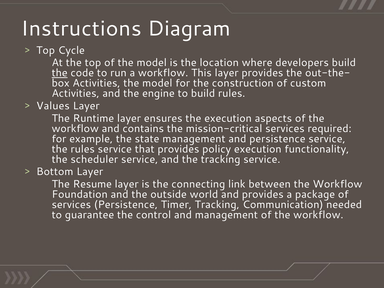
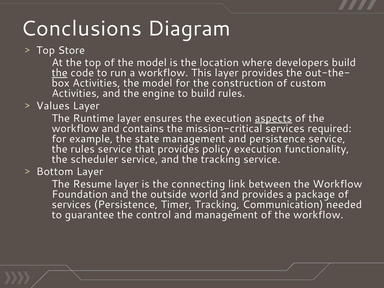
Instructions: Instructions -> Conclusions
Cycle: Cycle -> Store
aspects underline: none -> present
